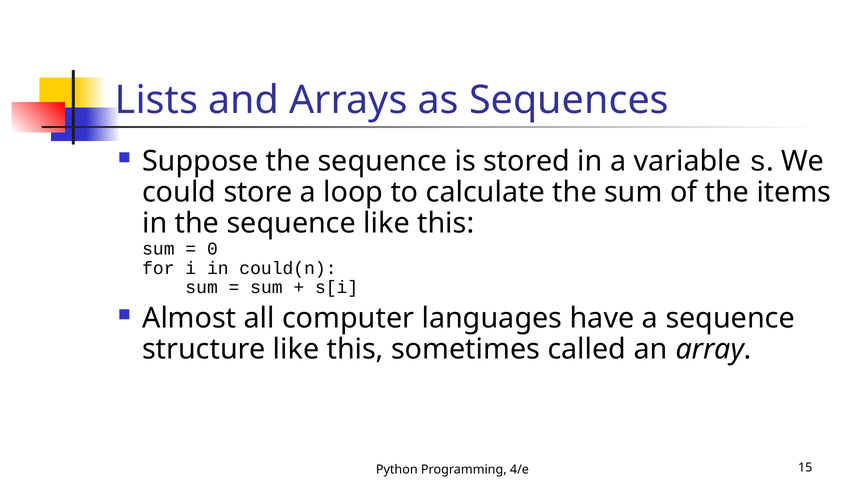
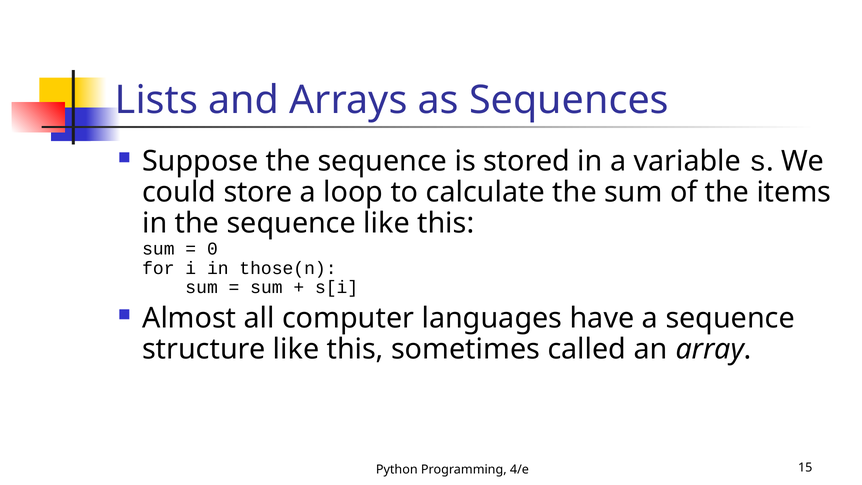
could(n: could(n -> those(n
